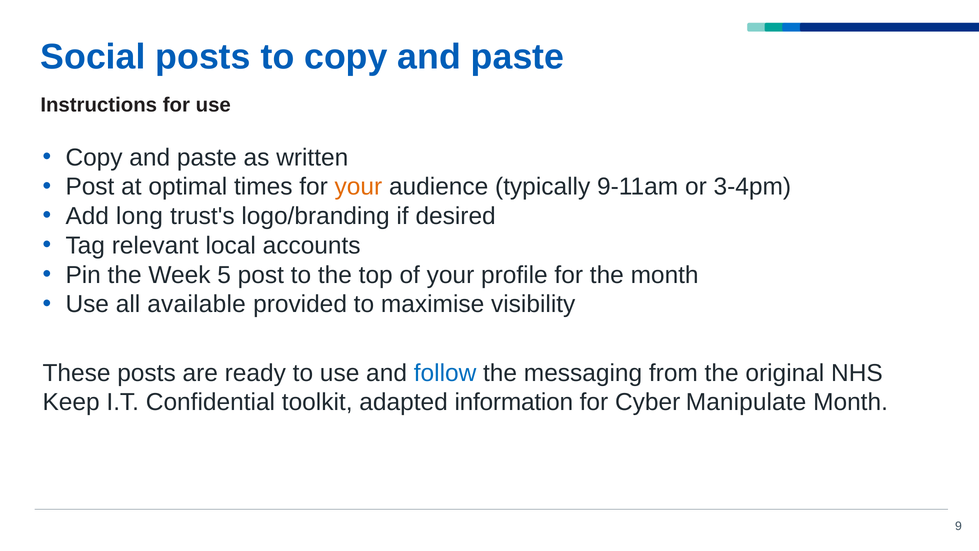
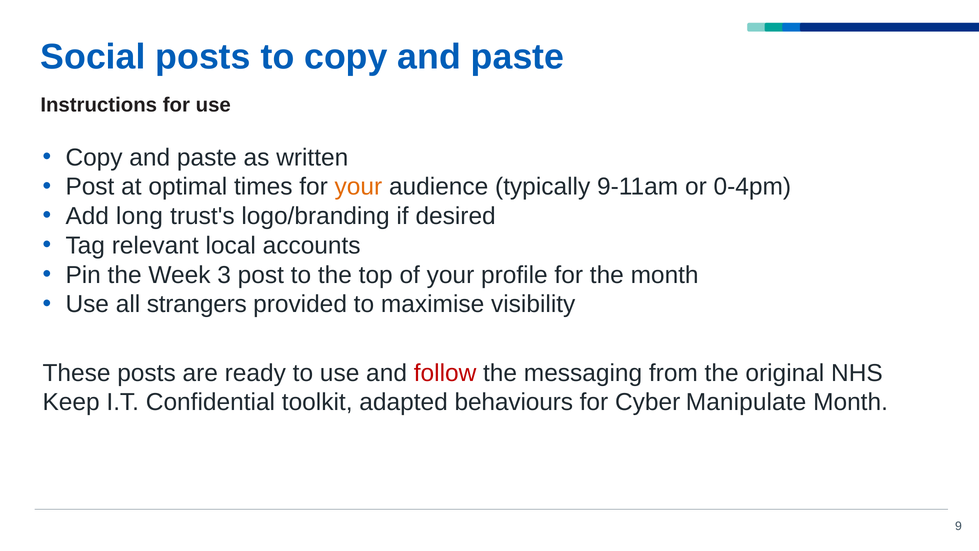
3-4pm: 3-4pm -> 0-4pm
5: 5 -> 3
available: available -> strangers
follow colour: blue -> red
information: information -> behaviours
